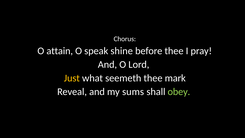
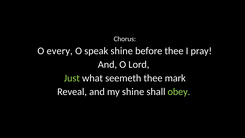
attain: attain -> every
Just colour: yellow -> light green
my sums: sums -> shine
